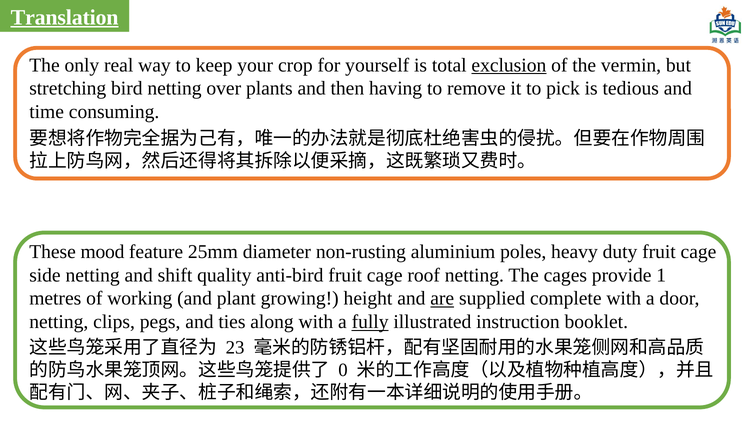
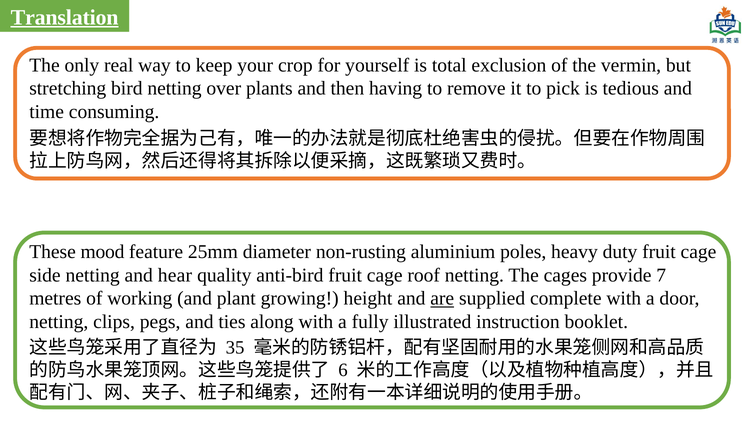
exclusion underline: present -> none
shift: shift -> hear
1: 1 -> 7
fully underline: present -> none
23: 23 -> 35
0: 0 -> 6
